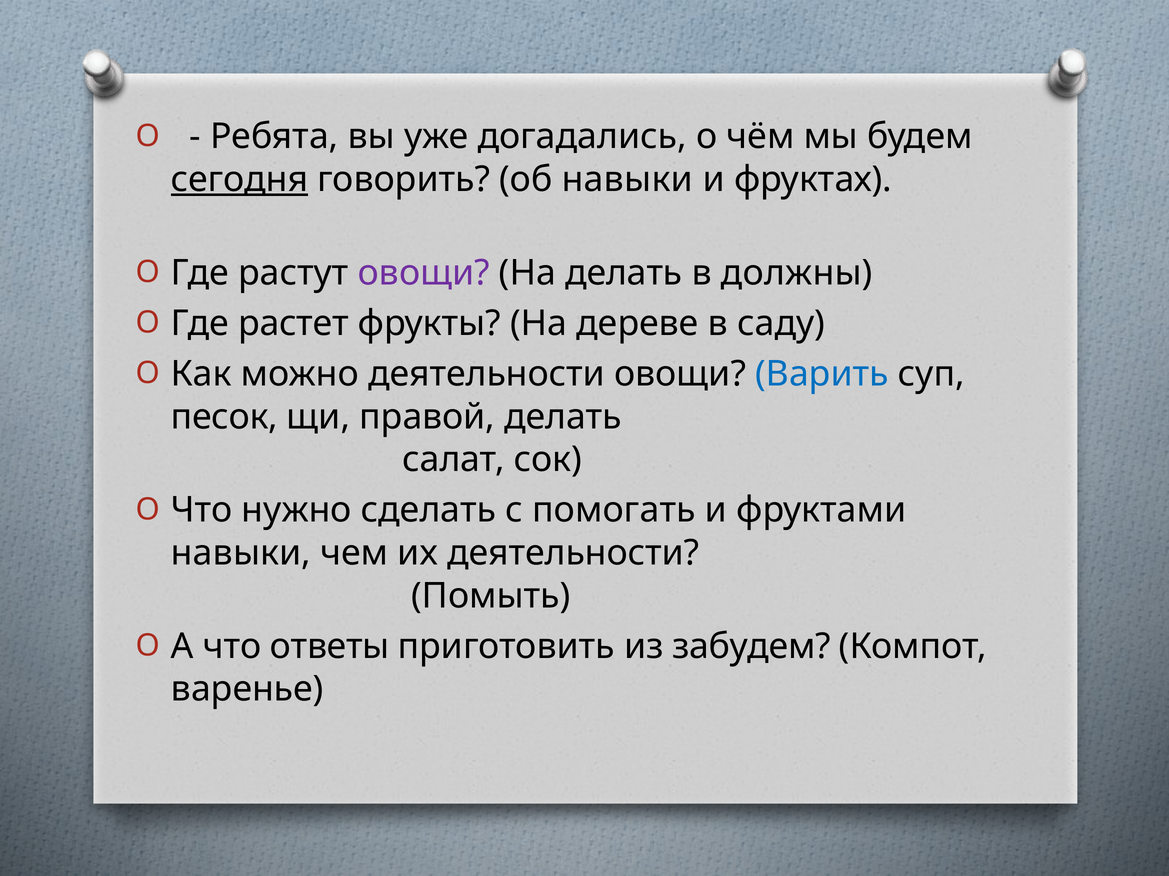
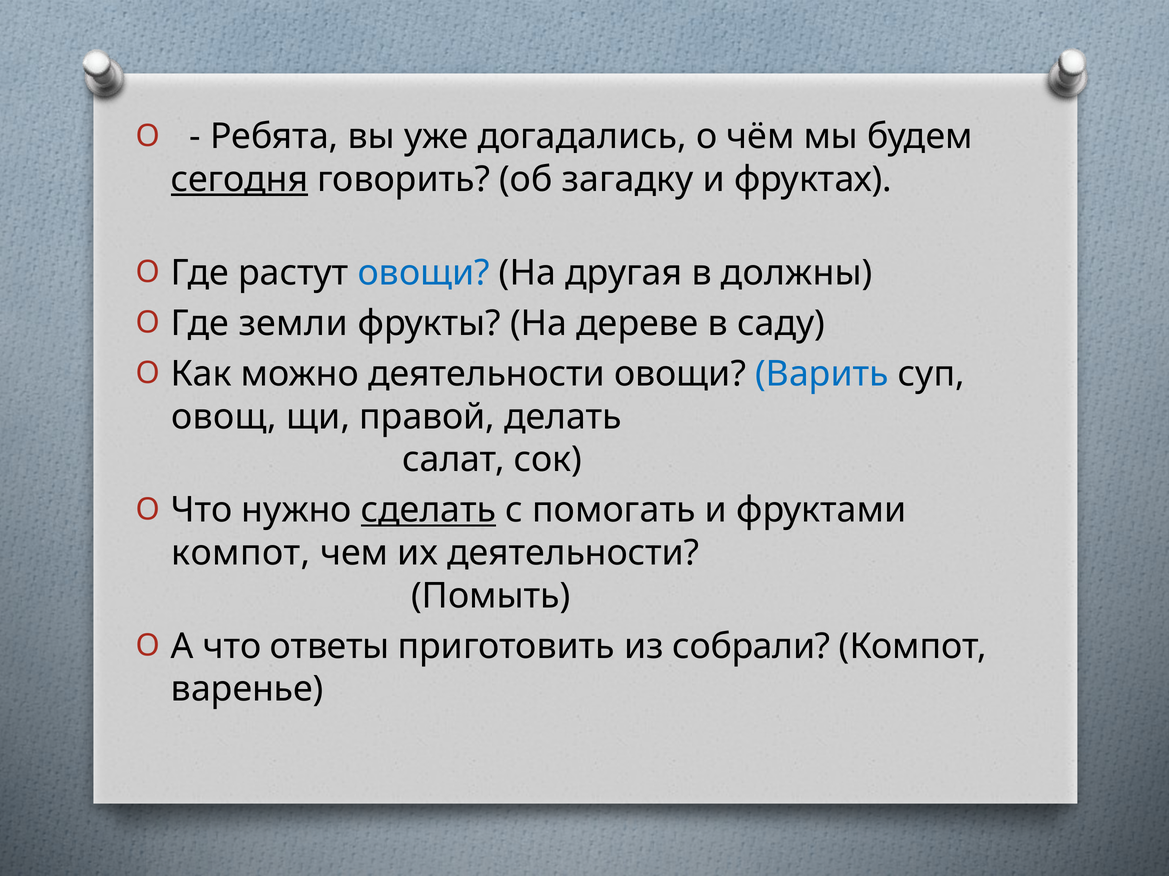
об навыки: навыки -> загадку
овощи at (424, 273) colour: purple -> blue
На делать: делать -> другая
растет: растет -> земли
песок: песок -> овощ
сделать underline: none -> present
навыки at (241, 553): навыки -> компот
забудем: забудем -> собрали
